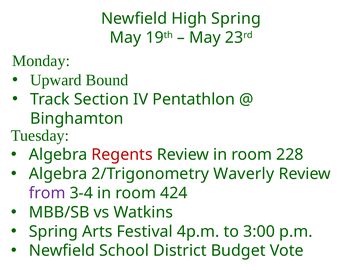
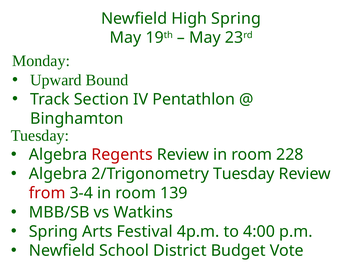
2/Trigonometry Waverly: Waverly -> Tuesday
from colour: purple -> red
424: 424 -> 139
3:00: 3:00 -> 4:00
